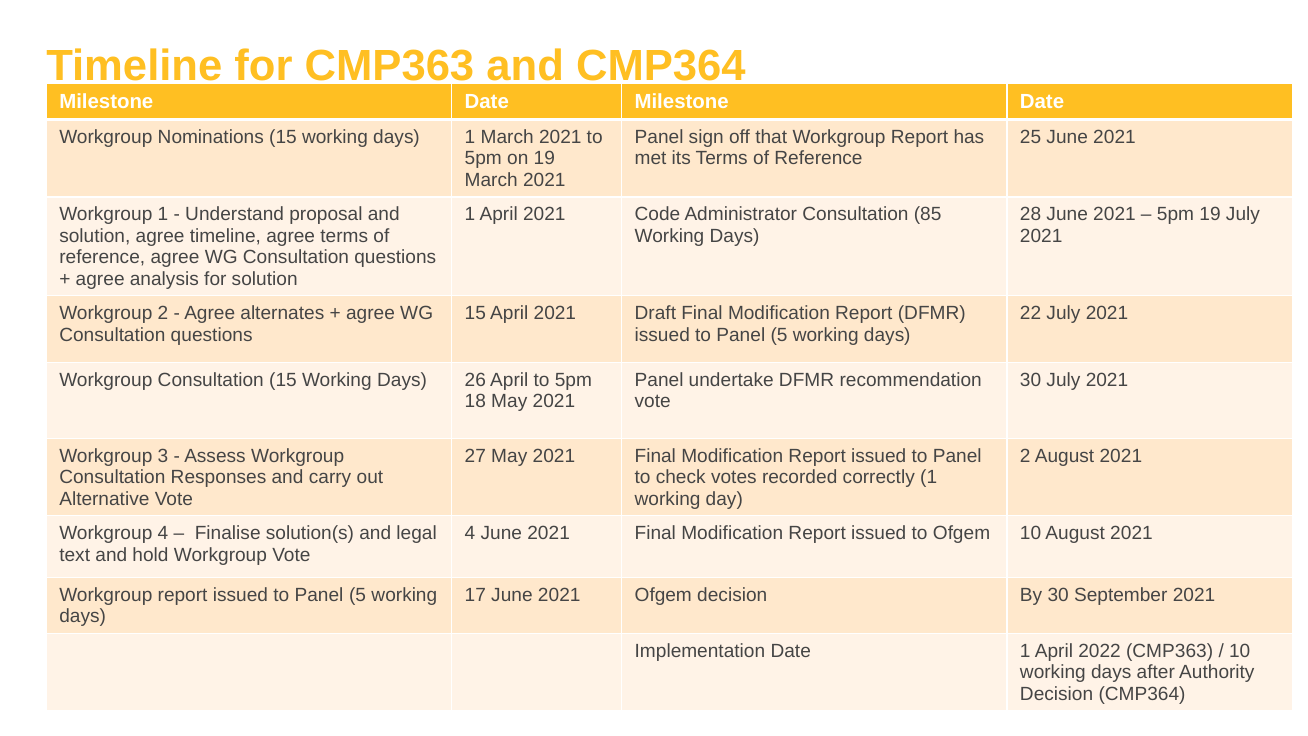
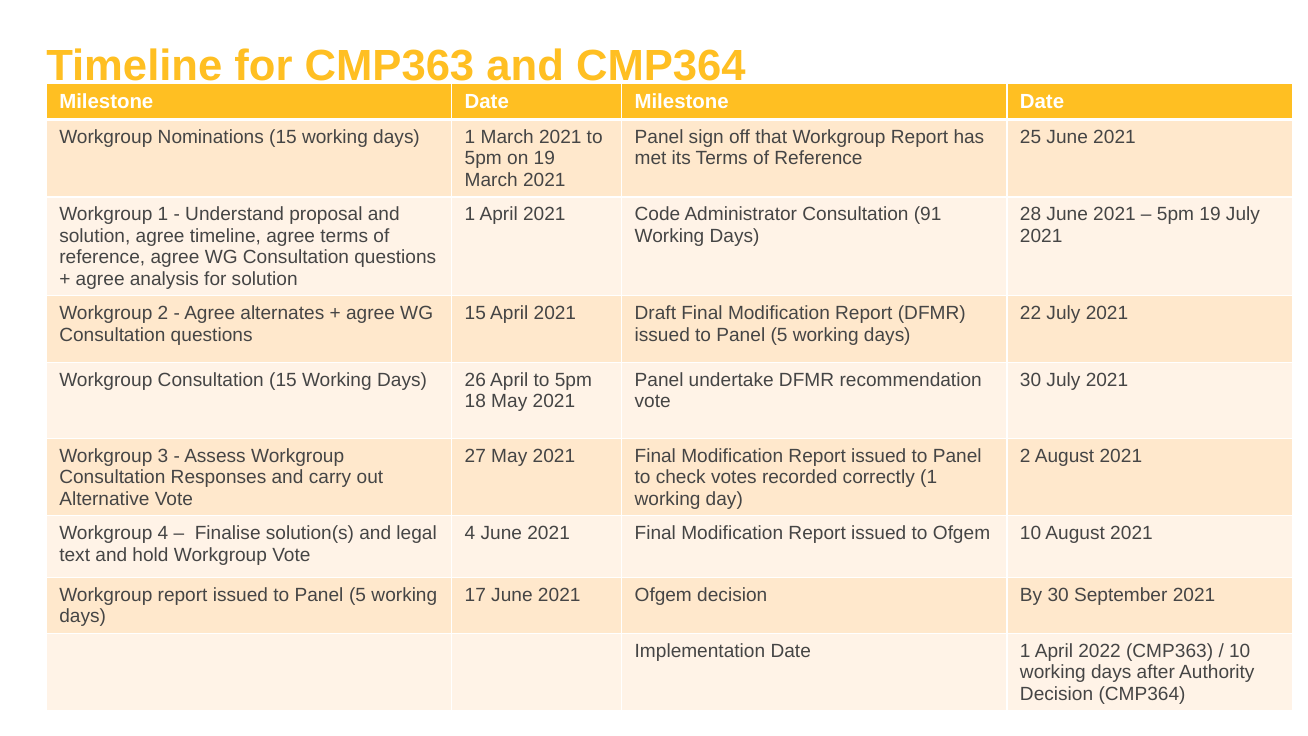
85: 85 -> 91
